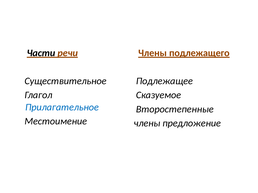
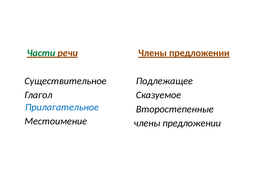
Части colour: black -> green
подлежащего at (199, 53): подлежащего -> предложении
предложение at (192, 123): предложение -> предложении
